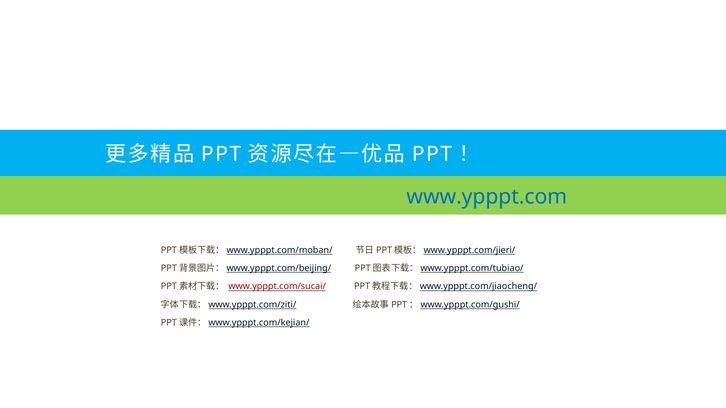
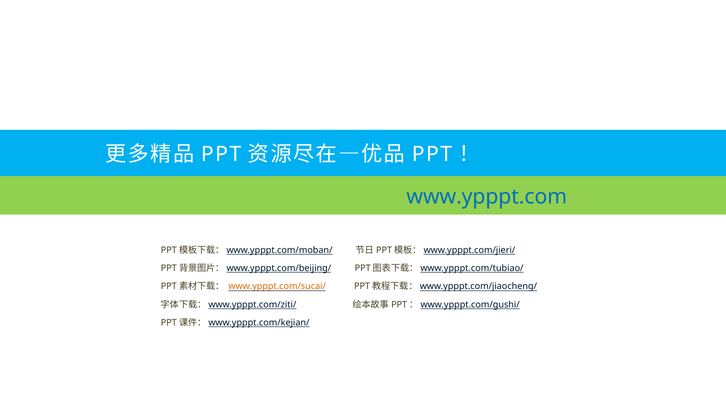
www.ypppt.com/sucai/ colour: red -> orange
